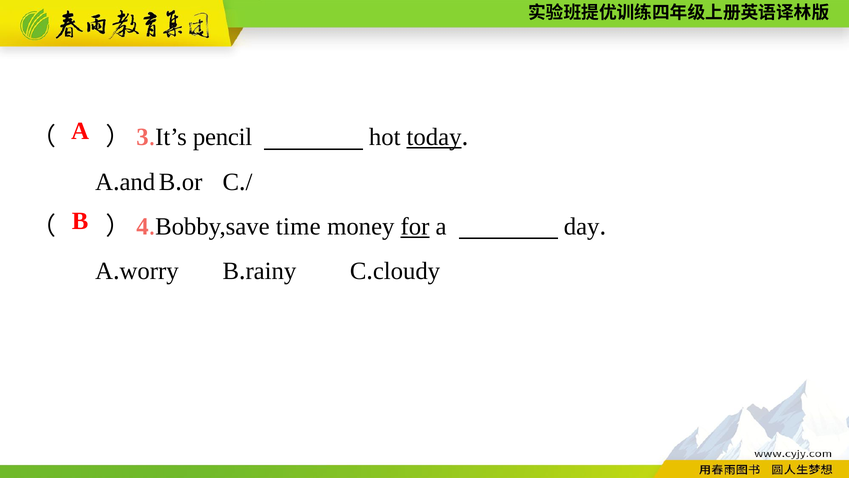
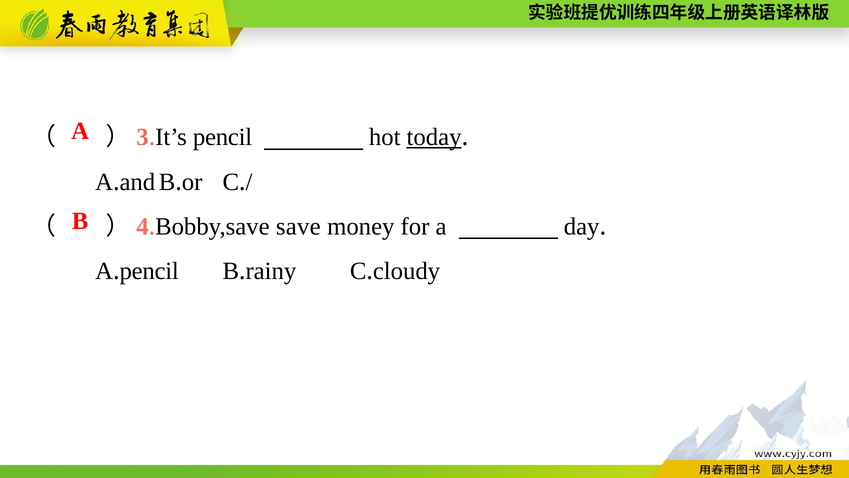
time: time -> save
for underline: present -> none
worry at (149, 271): worry -> pencil
